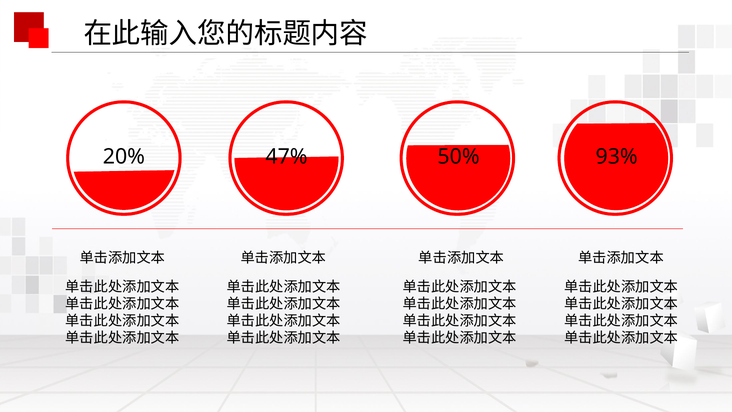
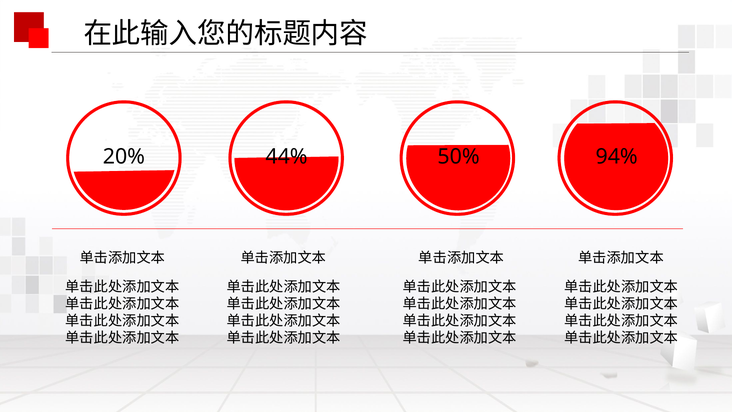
47%: 47% -> 44%
93%: 93% -> 94%
